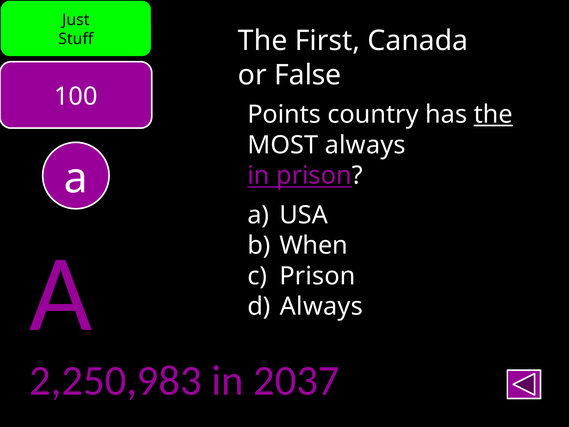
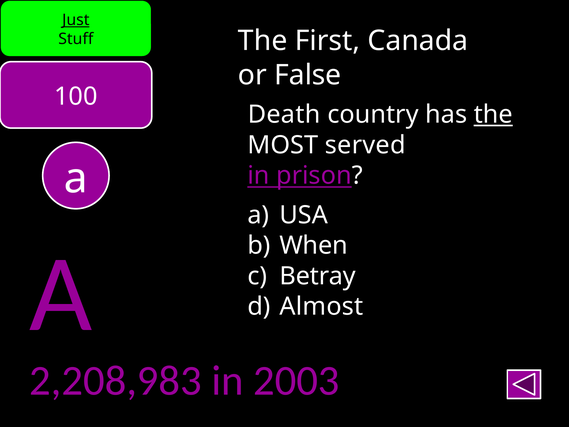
Just underline: none -> present
Points: Points -> Death
MOST always: always -> served
Prison at (317, 276): Prison -> Betray
Always at (321, 306): Always -> Almost
2,250,983: 2,250,983 -> 2,208,983
2037: 2037 -> 2003
